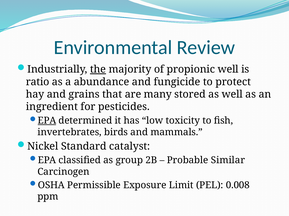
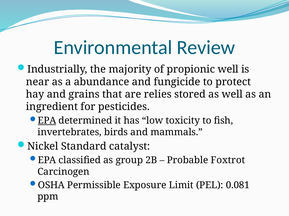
the underline: present -> none
ratio: ratio -> near
many: many -> relies
Similar: Similar -> Foxtrot
0.008: 0.008 -> 0.081
